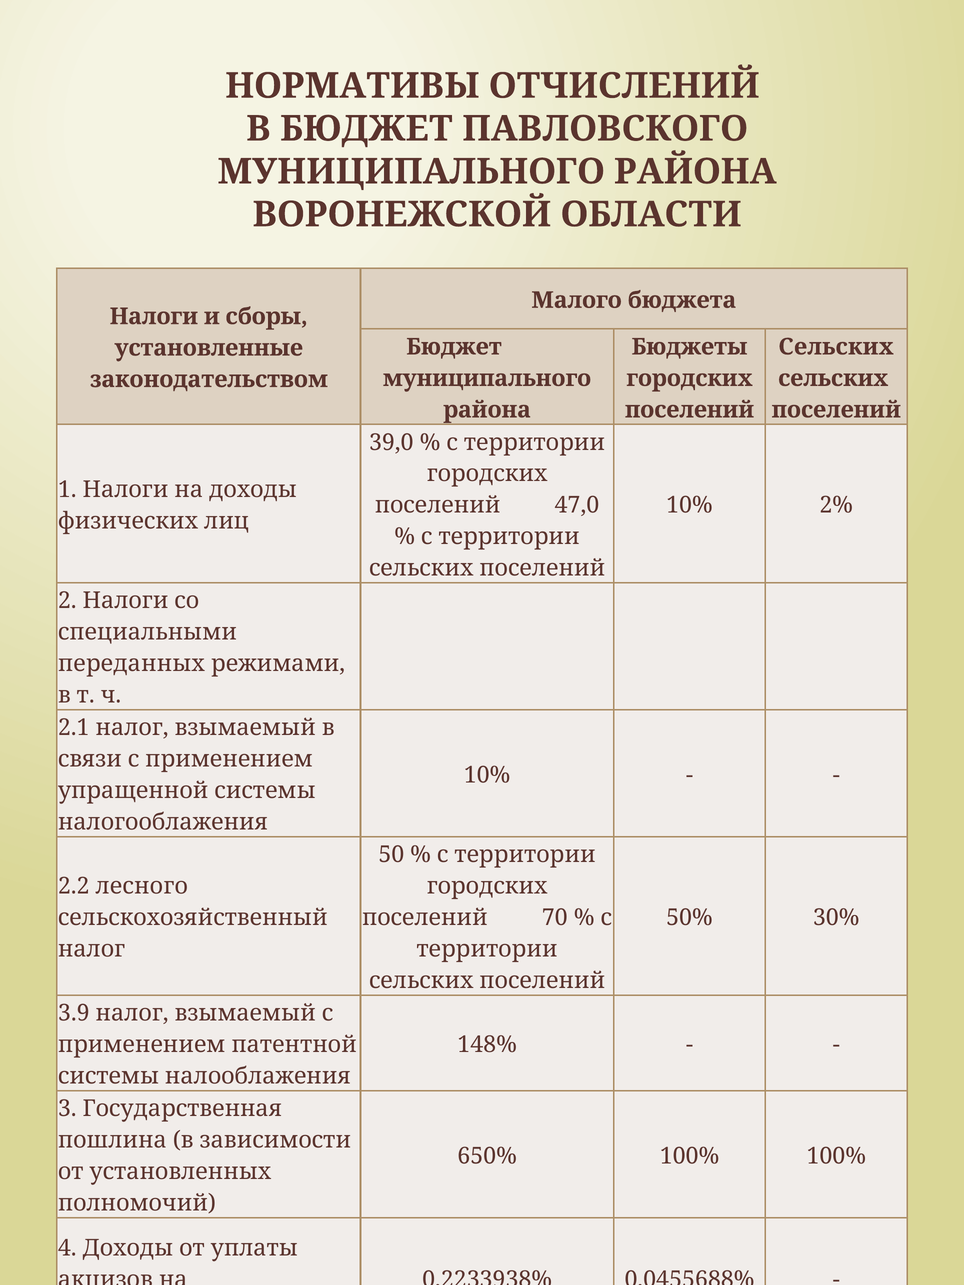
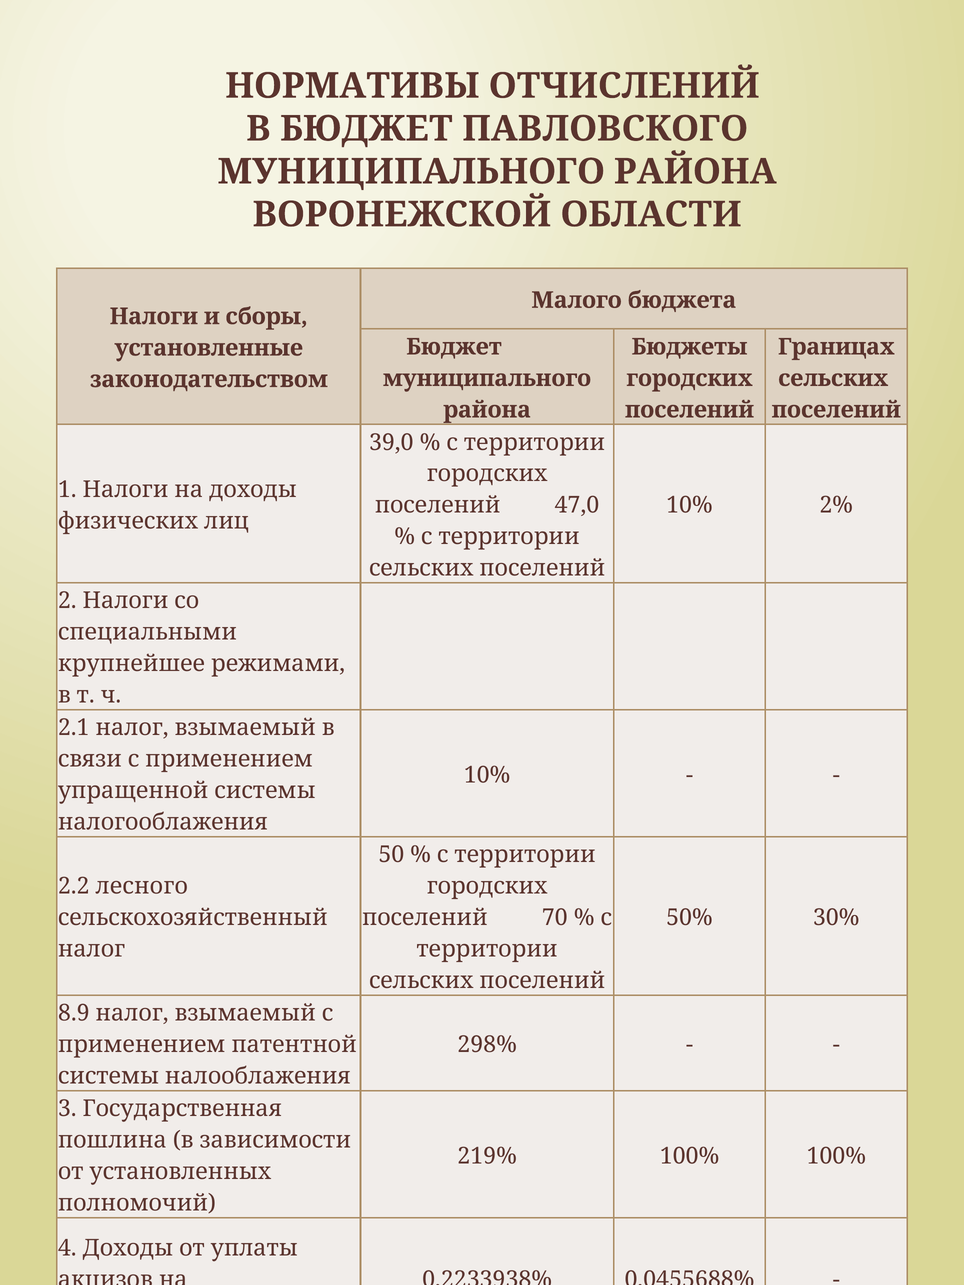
Сельских at (836, 347): Сельских -> Границах
переданных: переданных -> крупнейшее
3.9: 3.9 -> 8.9
148%: 148% -> 298%
650%: 650% -> 219%
